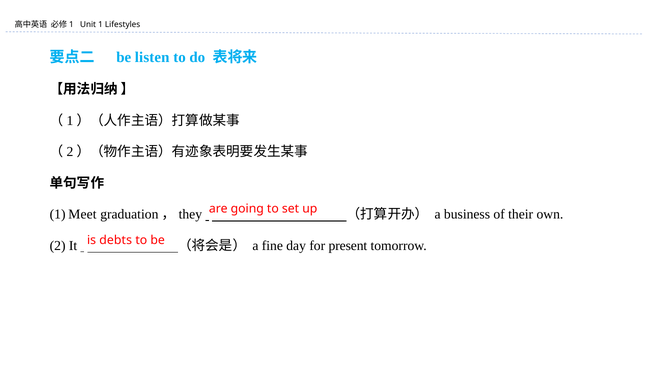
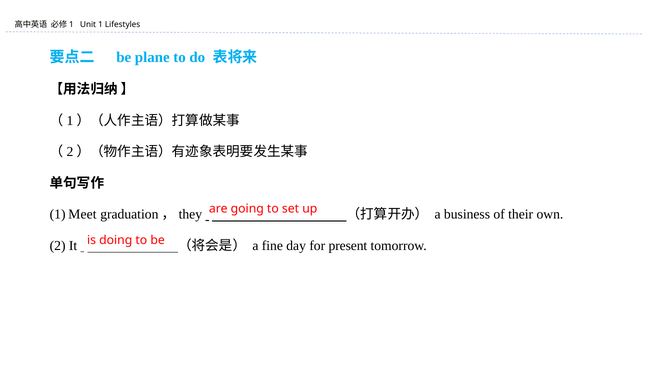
listen: listen -> plane
debts: debts -> doing
